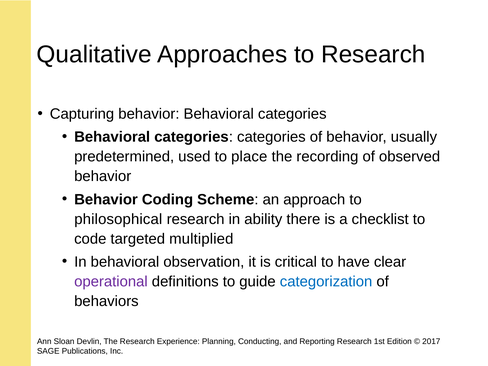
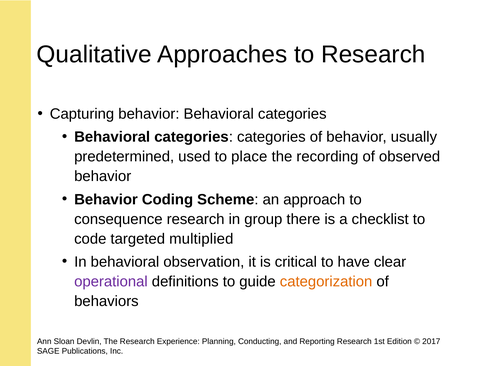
philosophical: philosophical -> consequence
ability: ability -> group
categorization colour: blue -> orange
